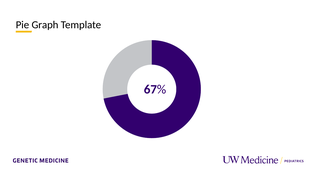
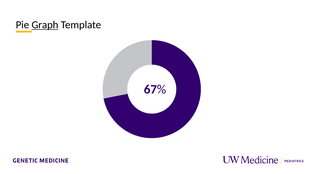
Graph underline: none -> present
